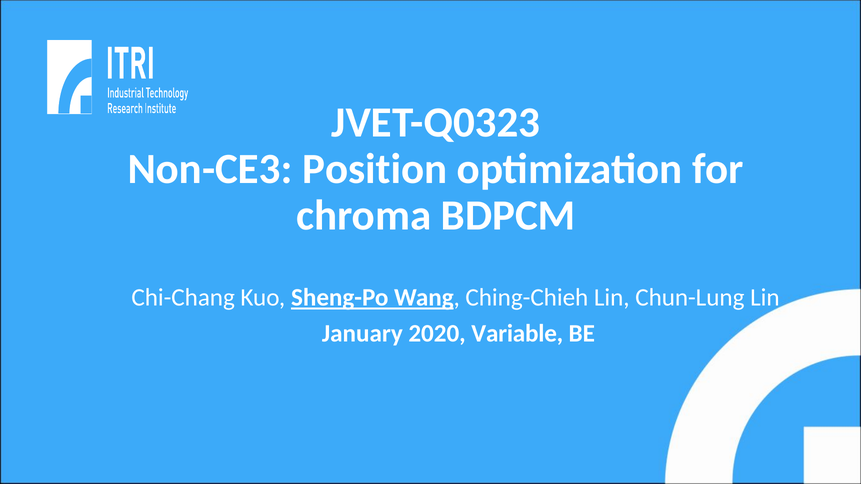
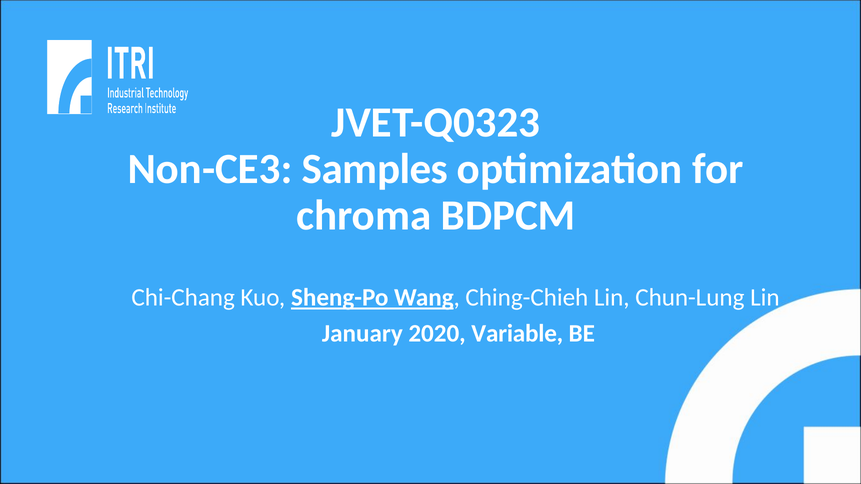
Position: Position -> Samples
